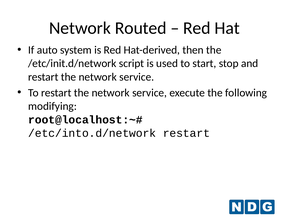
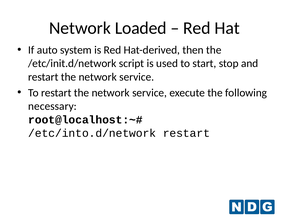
Routed: Routed -> Loaded
modifying: modifying -> necessary
